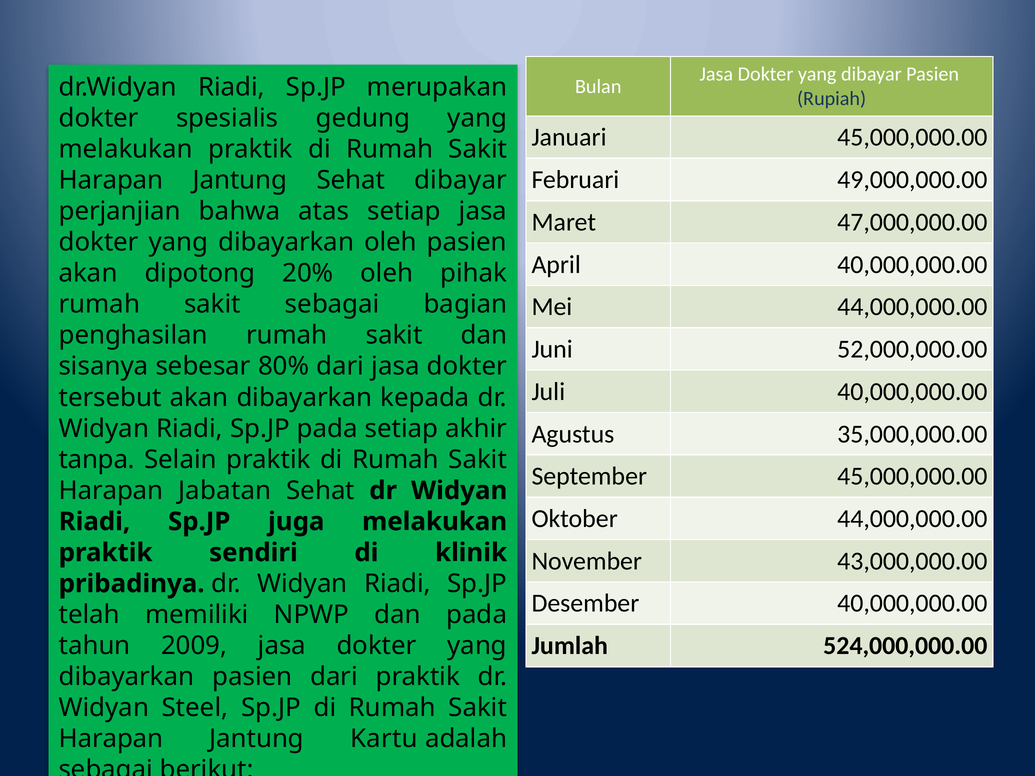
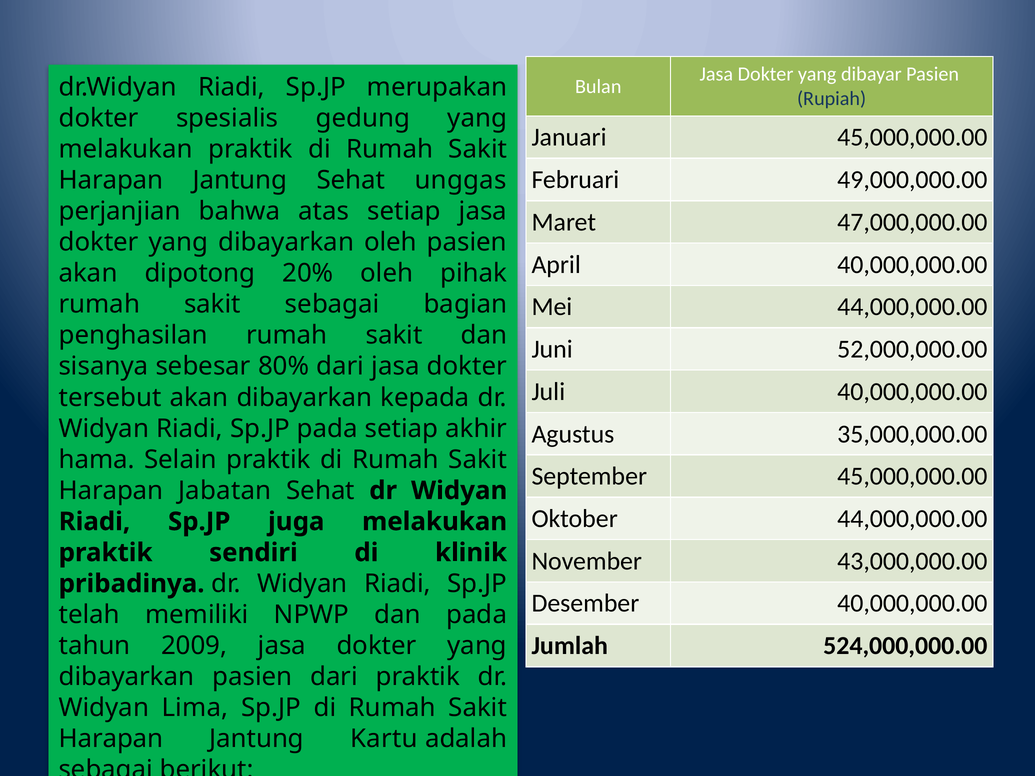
Sehat dibayar: dibayar -> unggas
tanpa: tanpa -> hama
Steel: Steel -> Lima
